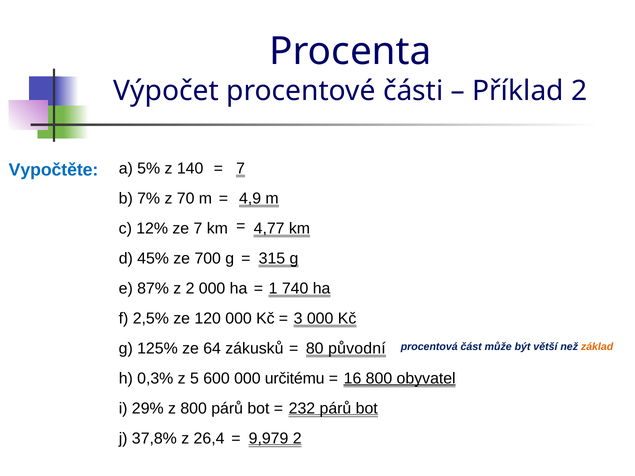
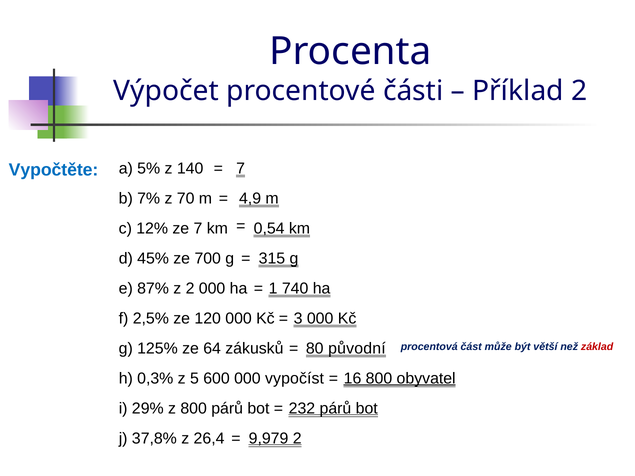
4,77: 4,77 -> 0,54
základ colour: orange -> red
určitému: určitému -> vypočíst
